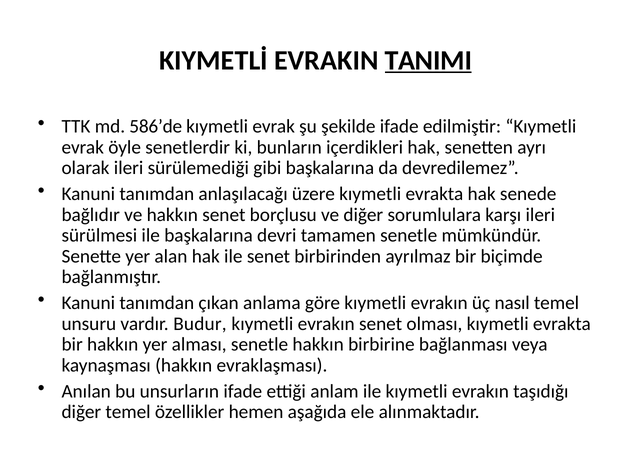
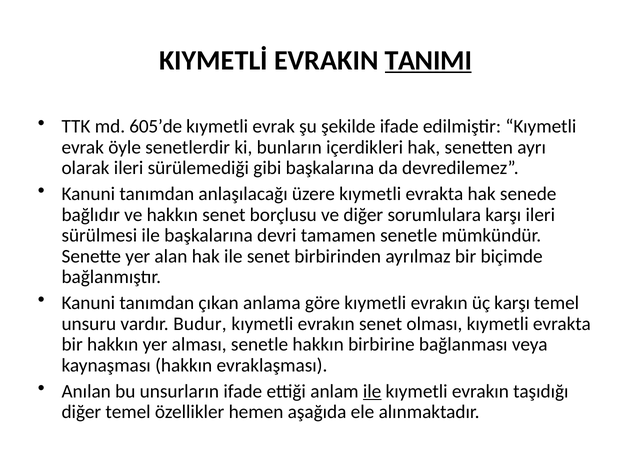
586’de: 586’de -> 605’de
üç nasıl: nasıl -> karşı
ile at (372, 391) underline: none -> present
